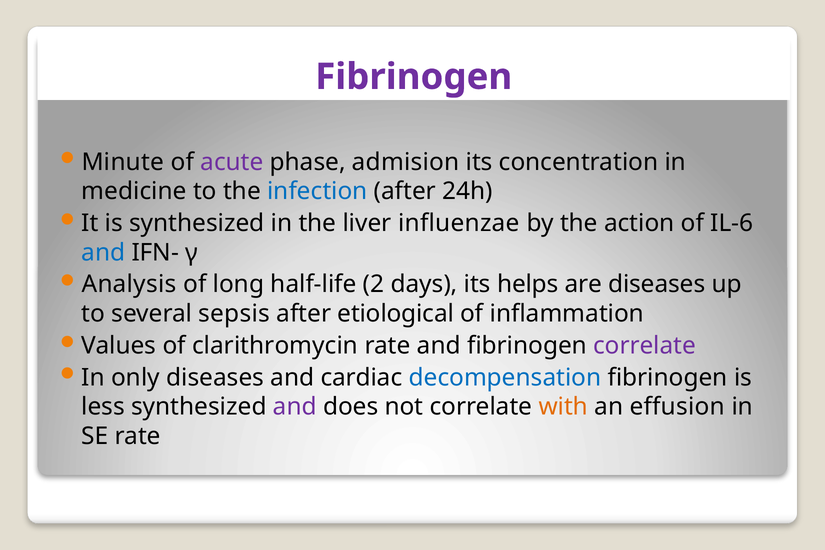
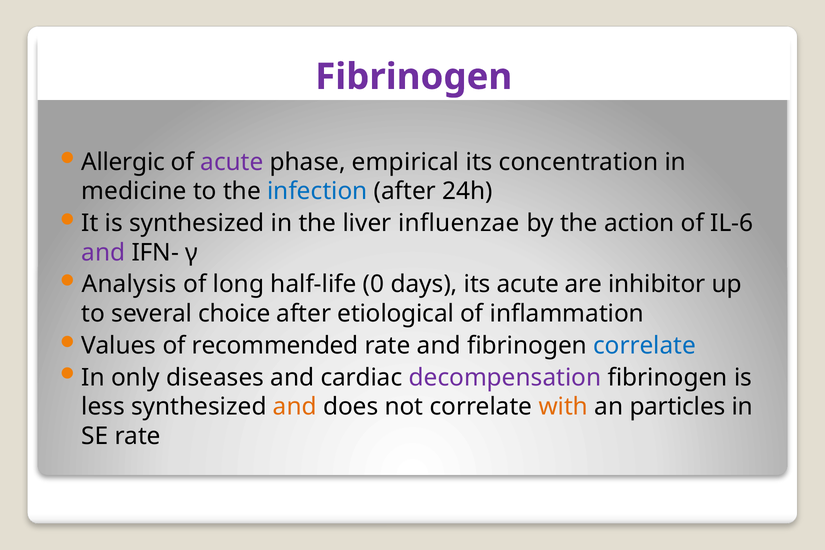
Minute: Minute -> Allergic
admision: admision -> empirical
and at (103, 253) colour: blue -> purple
2: 2 -> 0
its helps: helps -> acute
are diseases: diseases -> inhibitor
sepsis: sepsis -> choice
clarithromycin: clarithromycin -> recommended
correlate at (645, 346) colour: purple -> blue
decompensation colour: blue -> purple
and at (295, 407) colour: purple -> orange
effusion: effusion -> particles
